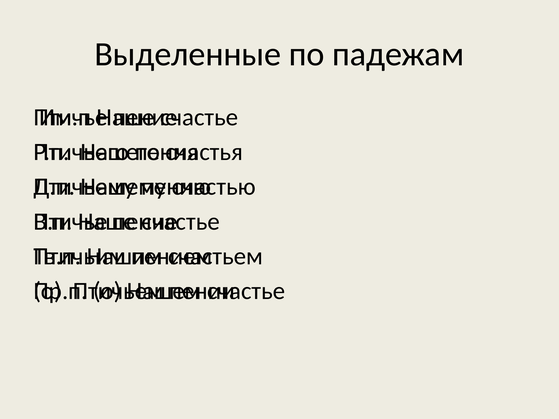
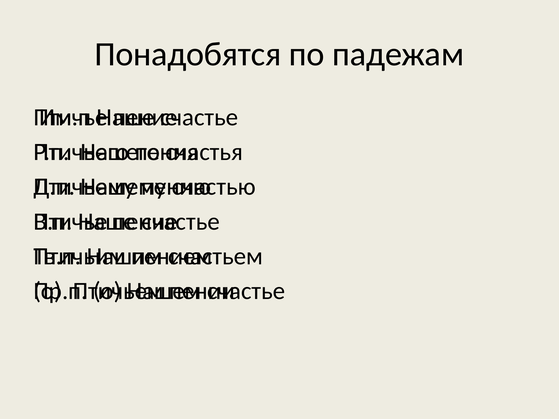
Выделенные: Выделенные -> Понадобятся
